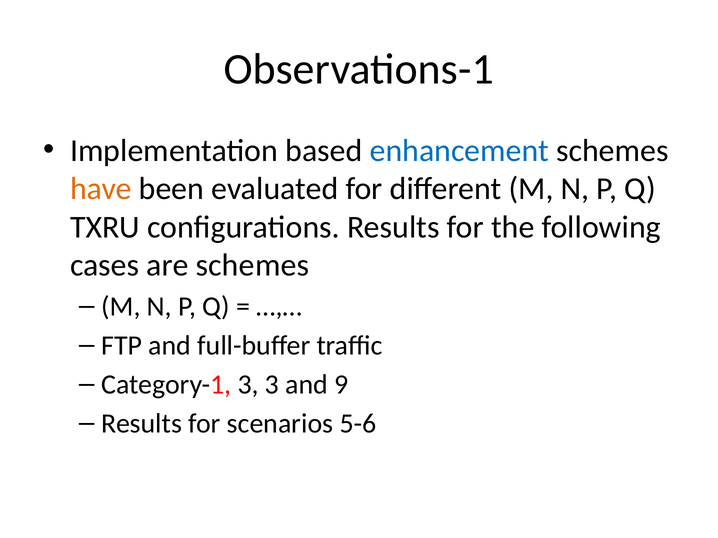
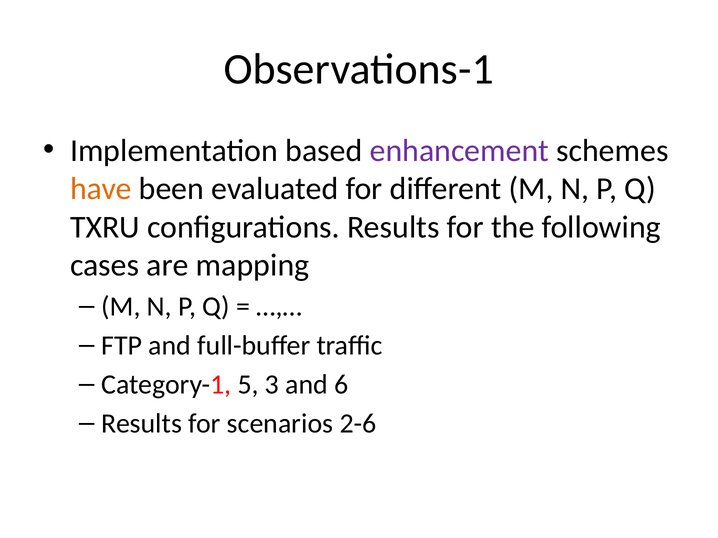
enhancement colour: blue -> purple
are schemes: schemes -> mapping
Category-1 3: 3 -> 5
9: 9 -> 6
5-6: 5-6 -> 2-6
